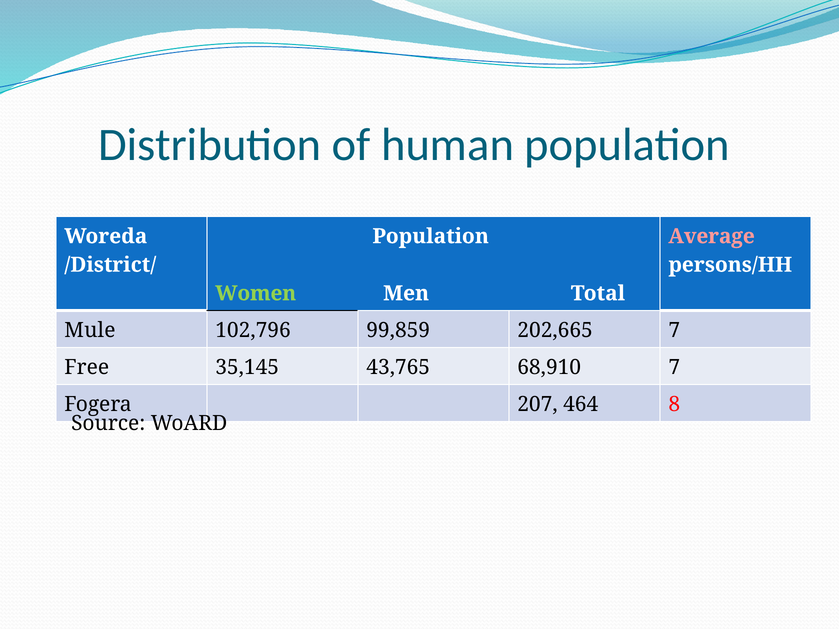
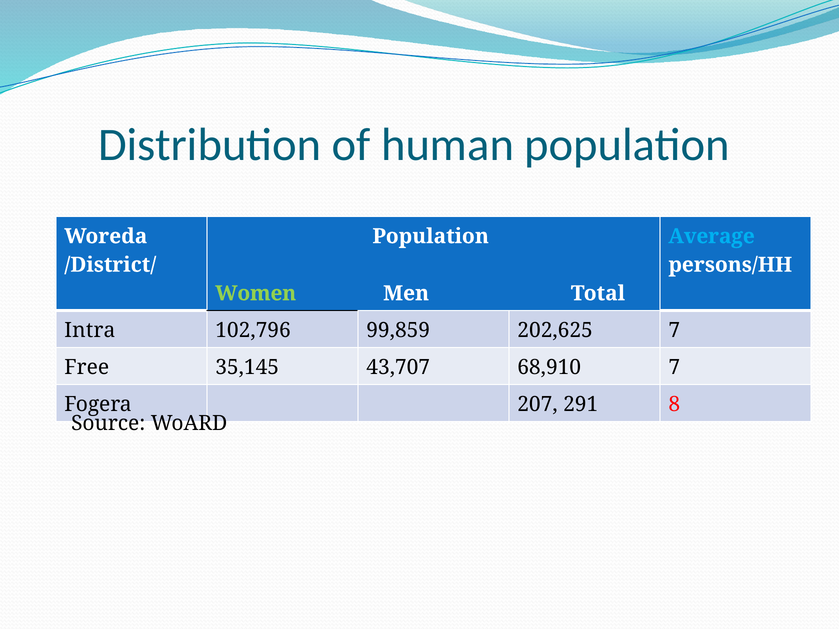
Average colour: pink -> light blue
Mule: Mule -> Intra
202,665: 202,665 -> 202,625
43,765: 43,765 -> 43,707
464: 464 -> 291
